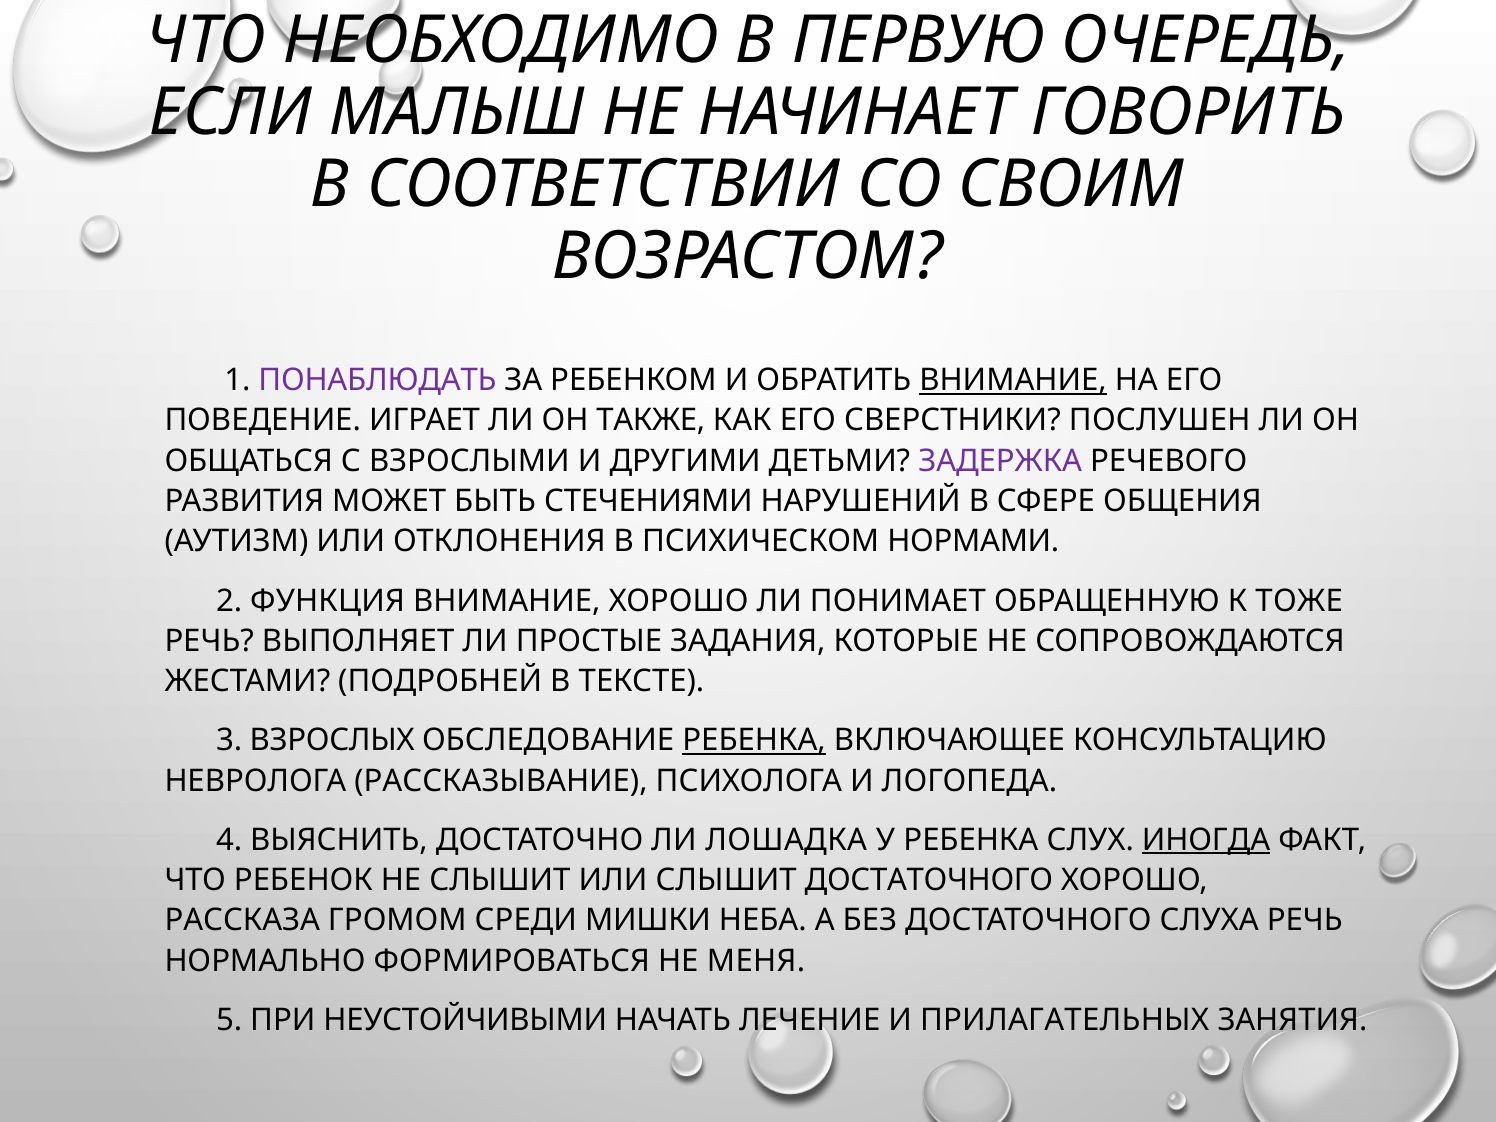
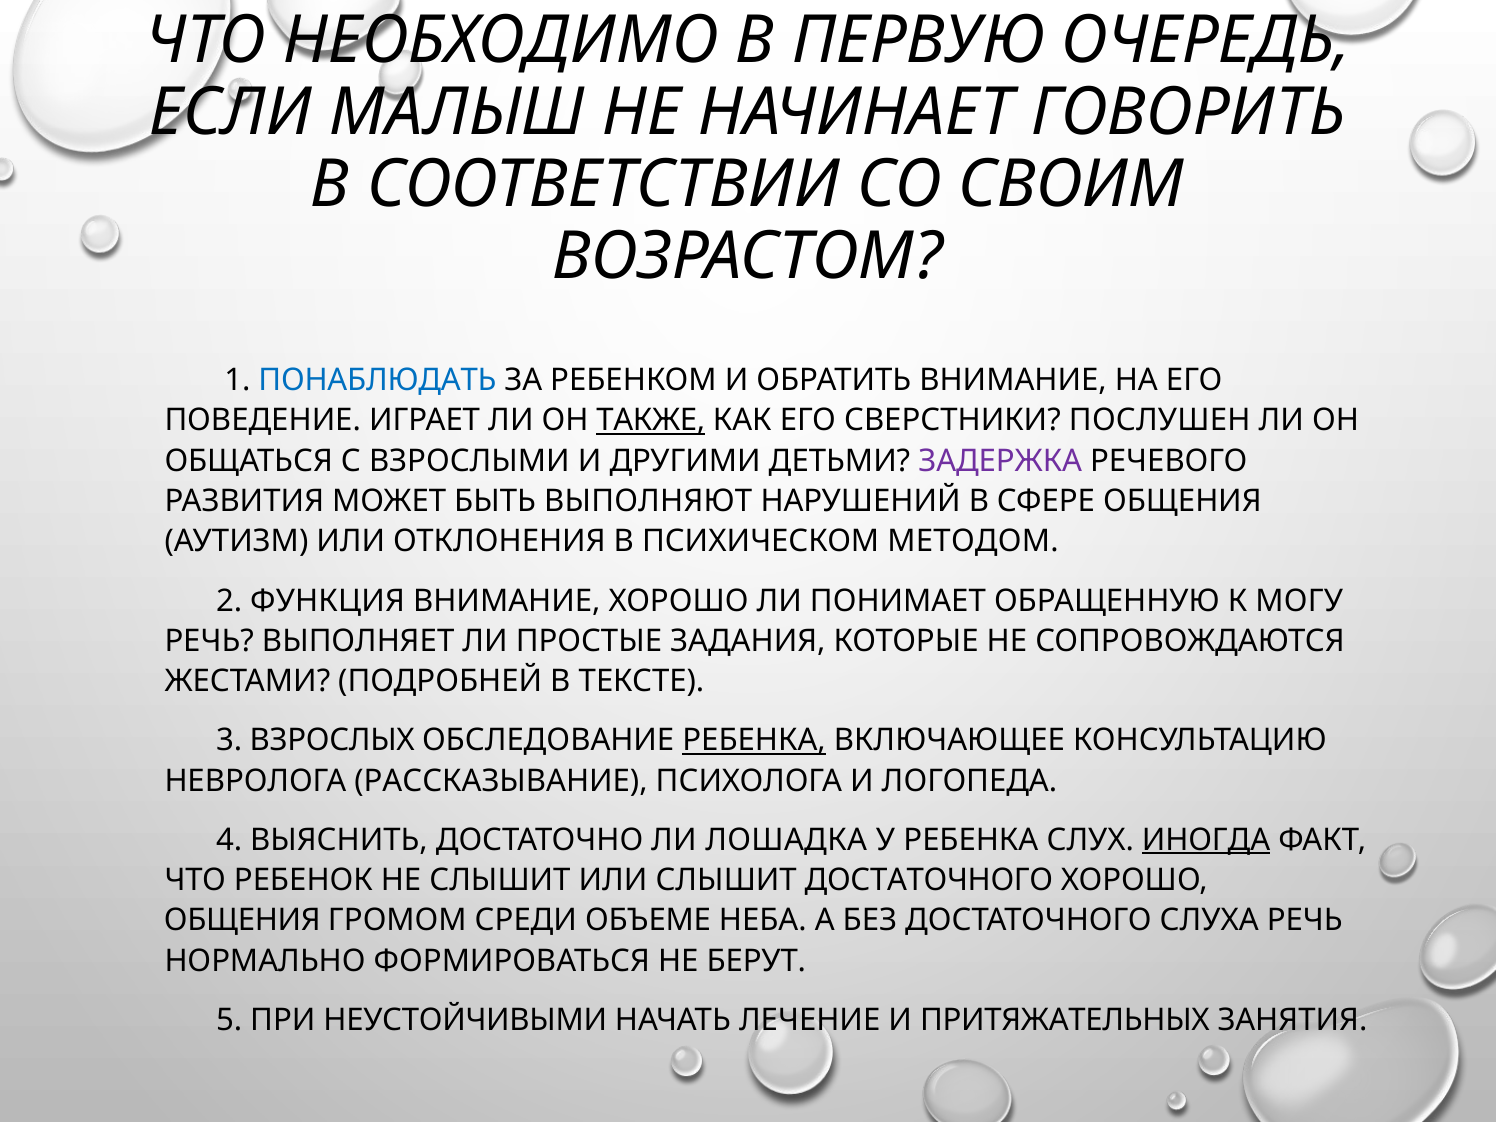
ПОНАБЛЮДАТЬ colour: purple -> blue
ВНИМАНИЕ at (1013, 380) underline: present -> none
ТАКЖЕ underline: none -> present
СТЕЧЕНИЯМИ: СТЕЧЕНИЯМИ -> ВЫПОЛНЯЮТ
НОРМАМИ: НОРМАМИ -> МЕТОДОМ
ТОЖЕ: ТОЖЕ -> МОГУ
РАССКАЗА at (242, 920): РАССКАЗА -> ОБЩЕНИЯ
МИШКИ: МИШКИ -> ОБЪЕМЕ
МЕНЯ: МЕНЯ -> БЕРУТ
ПРИЛАГАТЕЛЬНЫХ: ПРИЛАГАТЕЛЬНЫХ -> ПРИТЯЖАТЕЛЬНЫХ
